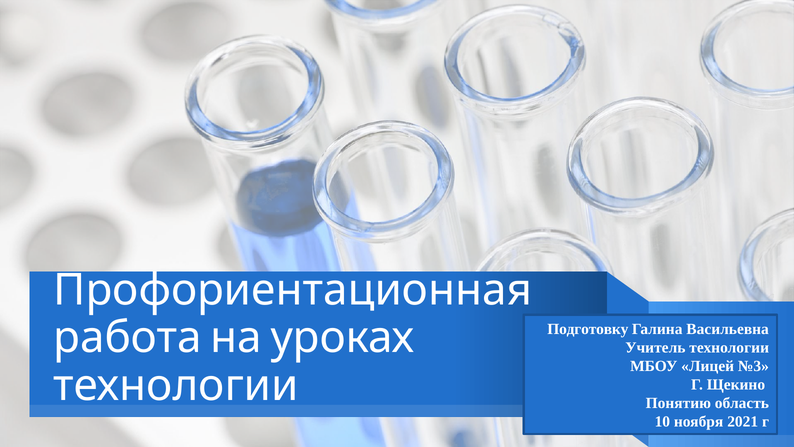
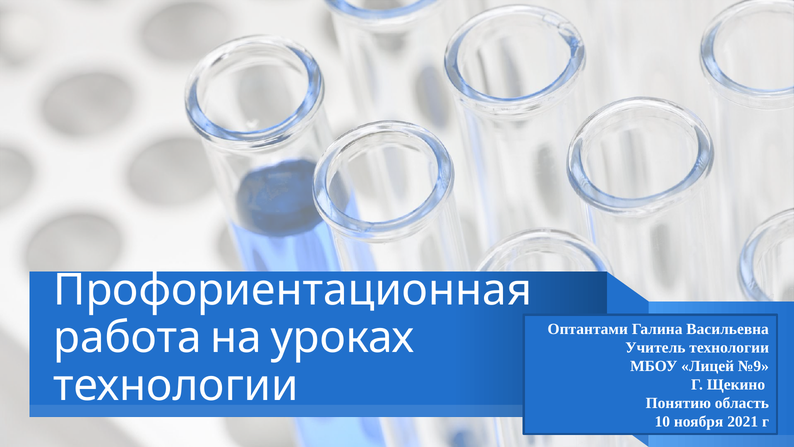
Подготовку: Подготовку -> Оптантами
№3: №3 -> №9
